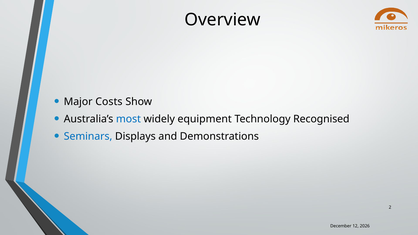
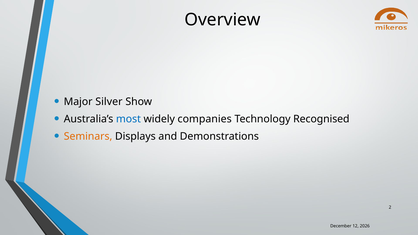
Costs: Costs -> Silver
equipment: equipment -> companies
Seminars colour: blue -> orange
